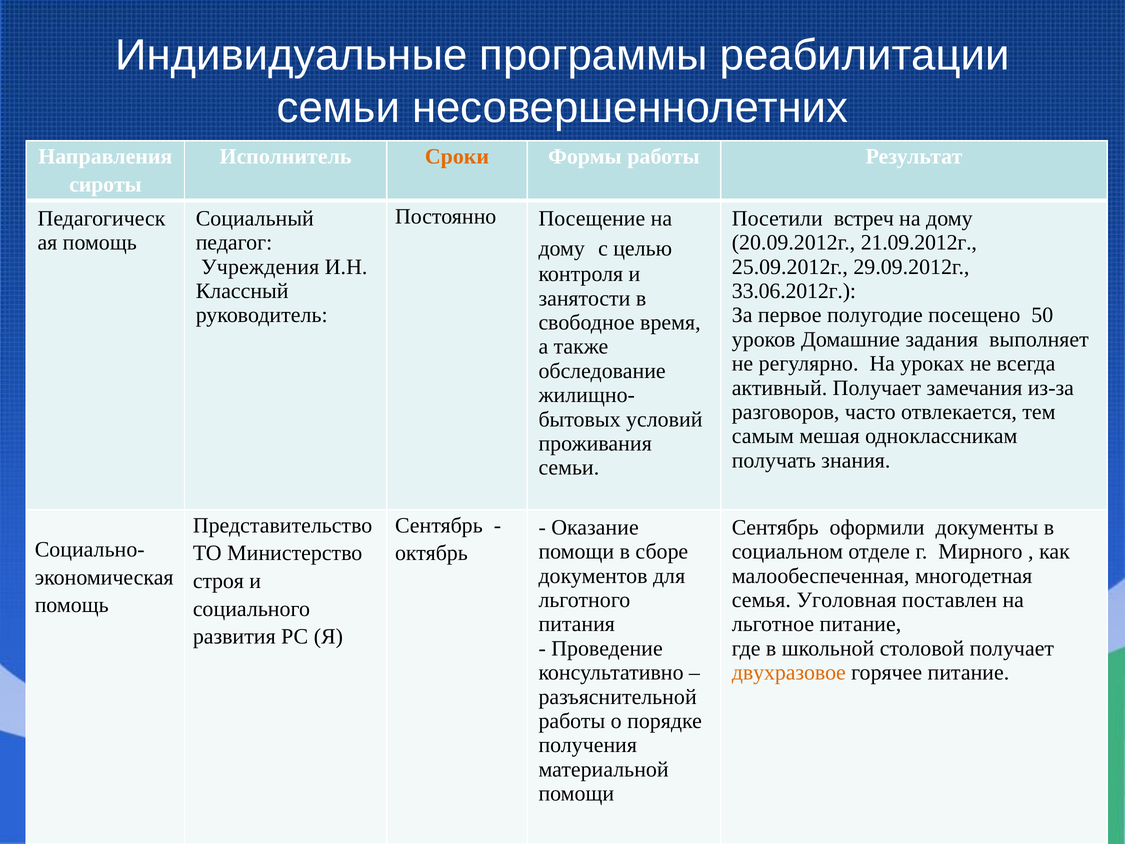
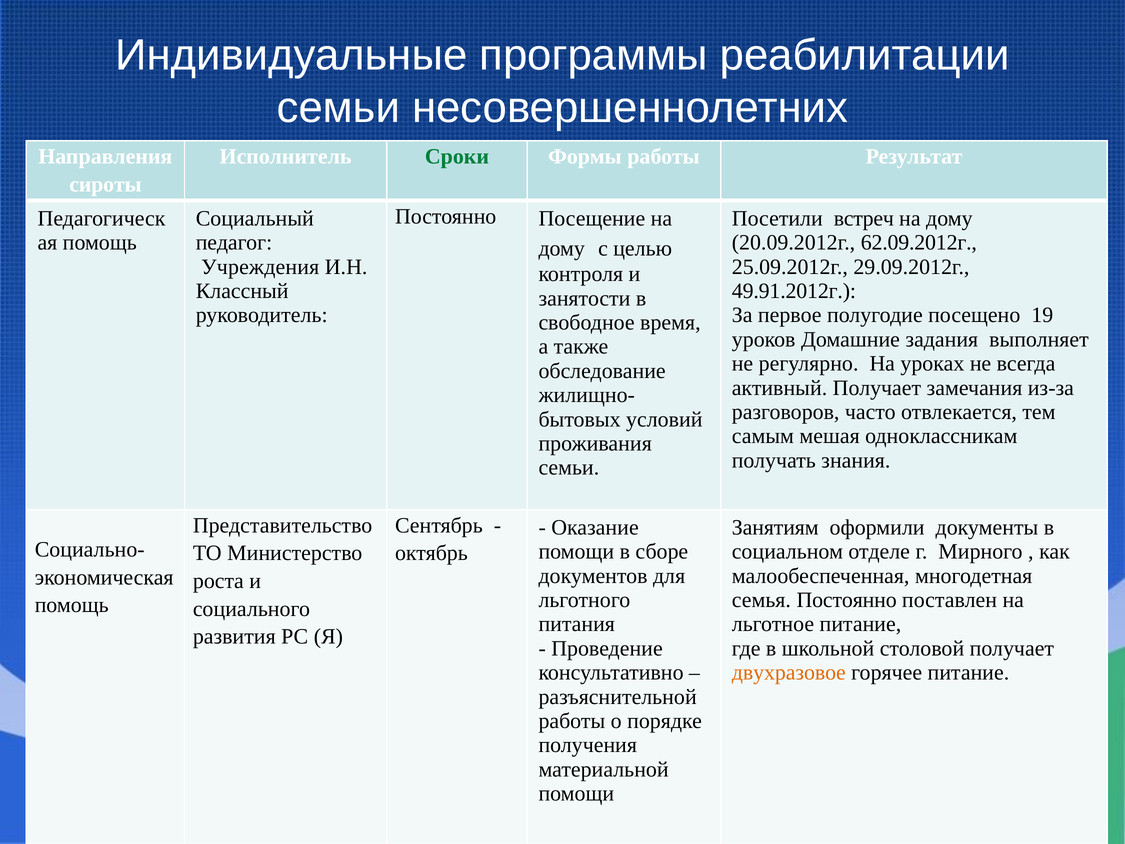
Сроки colour: orange -> green
21.09.2012г: 21.09.2012г -> 62.09.2012г
33.06.2012г: 33.06.2012г -> 49.91.2012г
50: 50 -> 19
Сентябрь at (775, 527): Сентябрь -> Занятиям
строя: строя -> роста
семья Уголовная: Уголовная -> Постоянно
